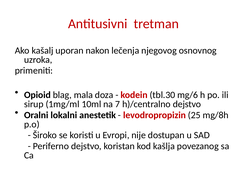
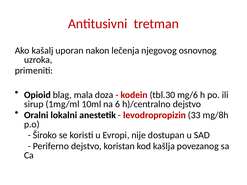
7: 7 -> 6
25: 25 -> 33
